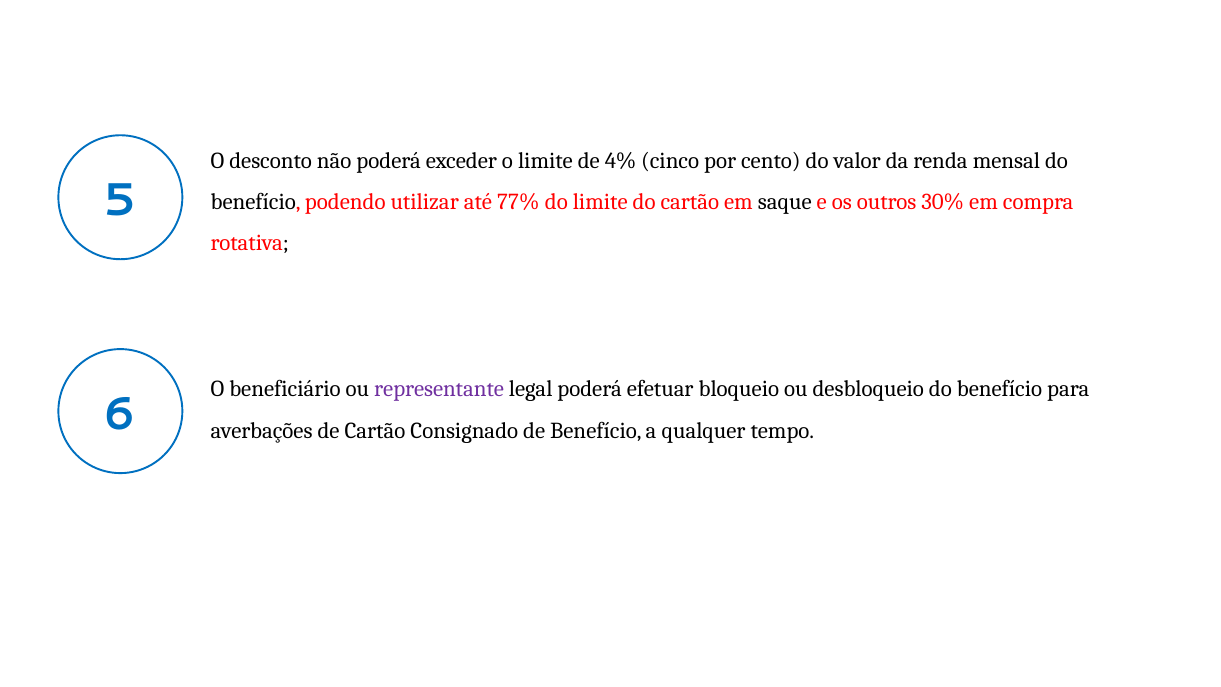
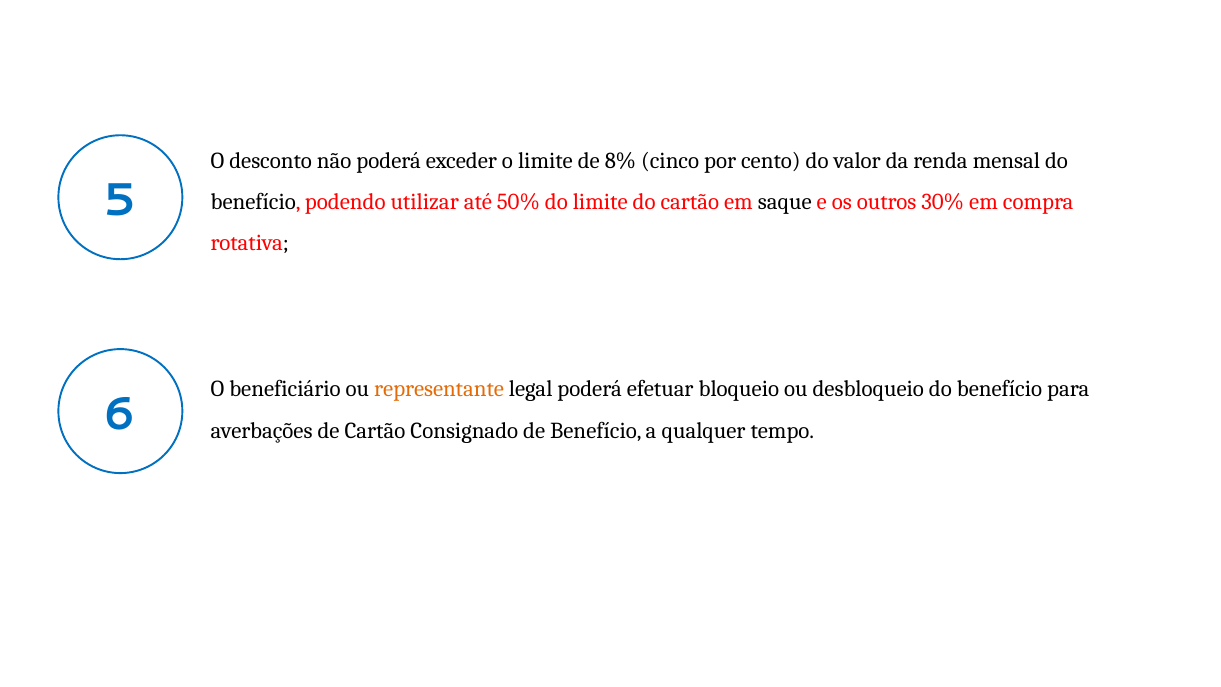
4%: 4% -> 8%
77%: 77% -> 50%
representante colour: purple -> orange
